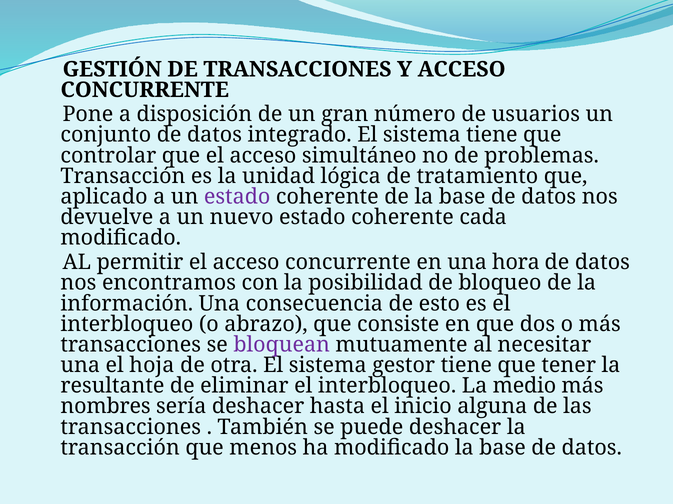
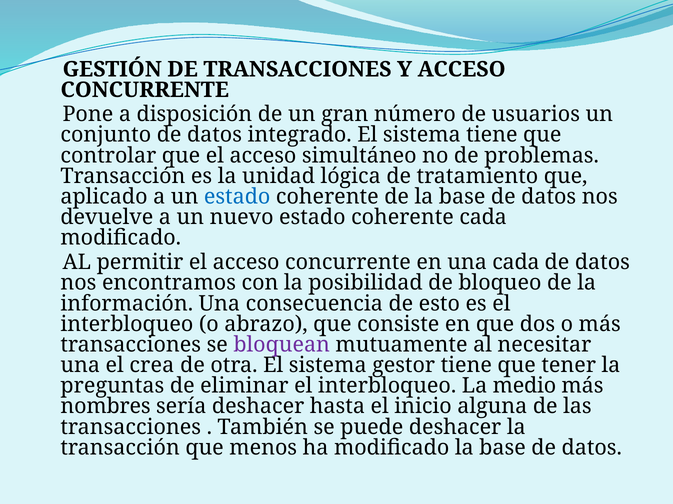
estado at (237, 197) colour: purple -> blue
una hora: hora -> cada
hoja: hoja -> crea
resultante: resultante -> preguntas
